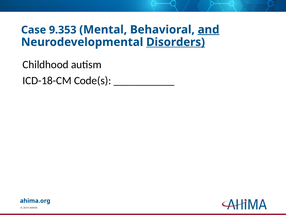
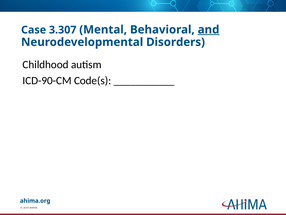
9.353: 9.353 -> 3.307
Disorders underline: present -> none
ICD-18-CM: ICD-18-CM -> ICD-90-CM
